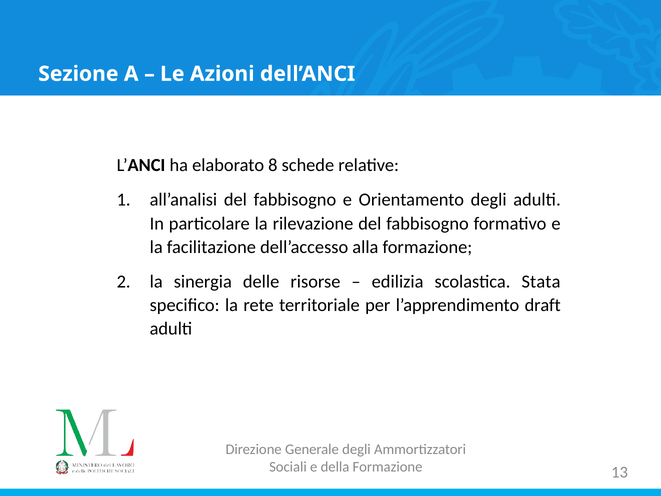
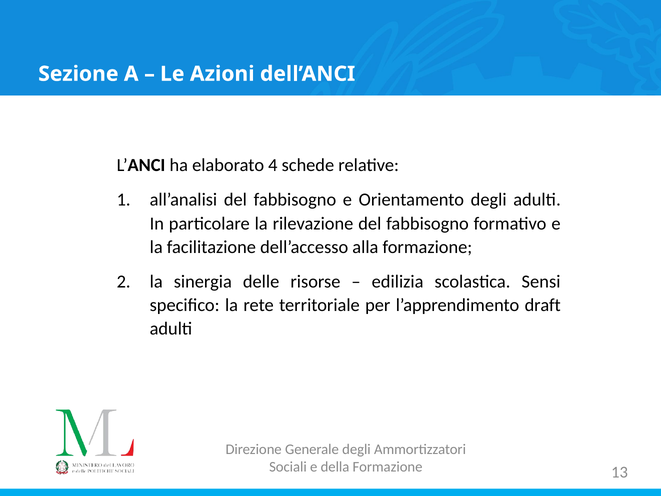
8: 8 -> 4
Stata: Stata -> Sensi
